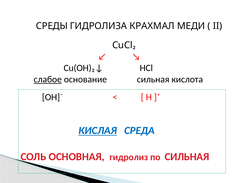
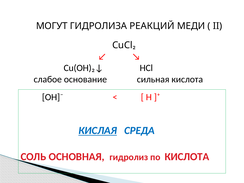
СРЕДЫ: СРЕДЫ -> МОГУТ
КРАХМАЛ: КРАХМАЛ -> РЕАКЦИЙ
слабое underline: present -> none
по СИЛЬНАЯ: СИЛЬНАЯ -> КИСЛОТА
